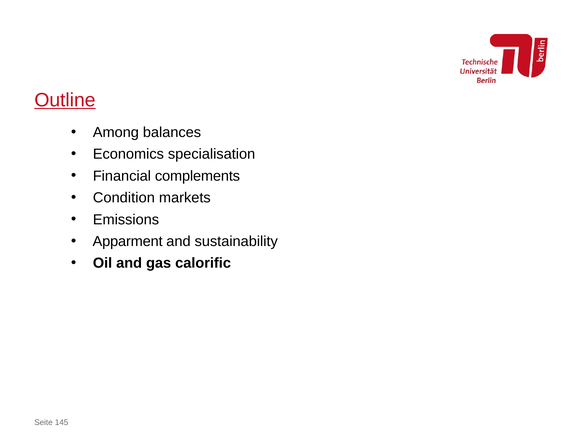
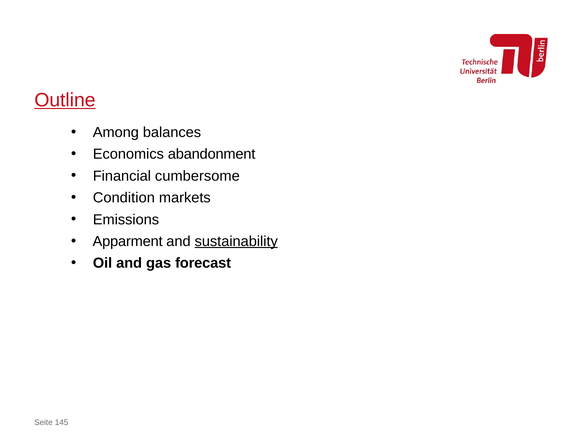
specialisation: specialisation -> abandonment
complements: complements -> cumbersome
sustainability underline: none -> present
calorific: calorific -> forecast
